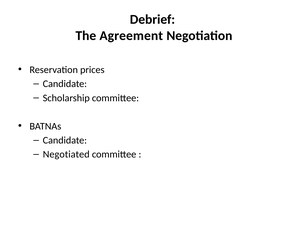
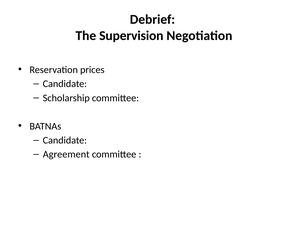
Agreement: Agreement -> Supervision
Negotiated at (66, 155): Negotiated -> Agreement
